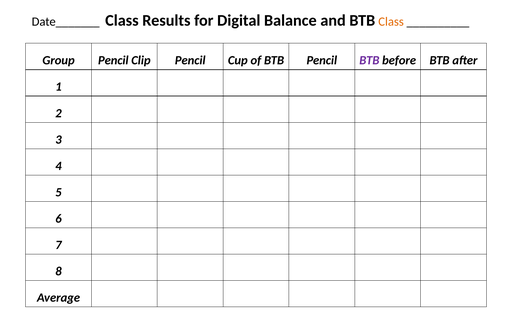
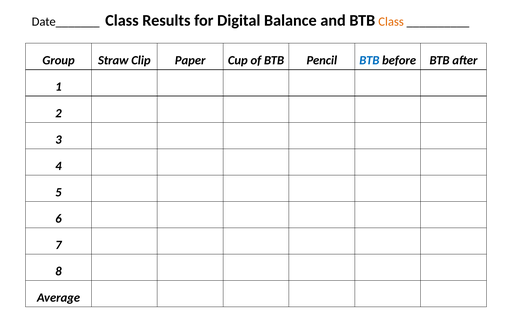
Group Pencil: Pencil -> Straw
Clip Pencil: Pencil -> Paper
BTB at (369, 60) colour: purple -> blue
